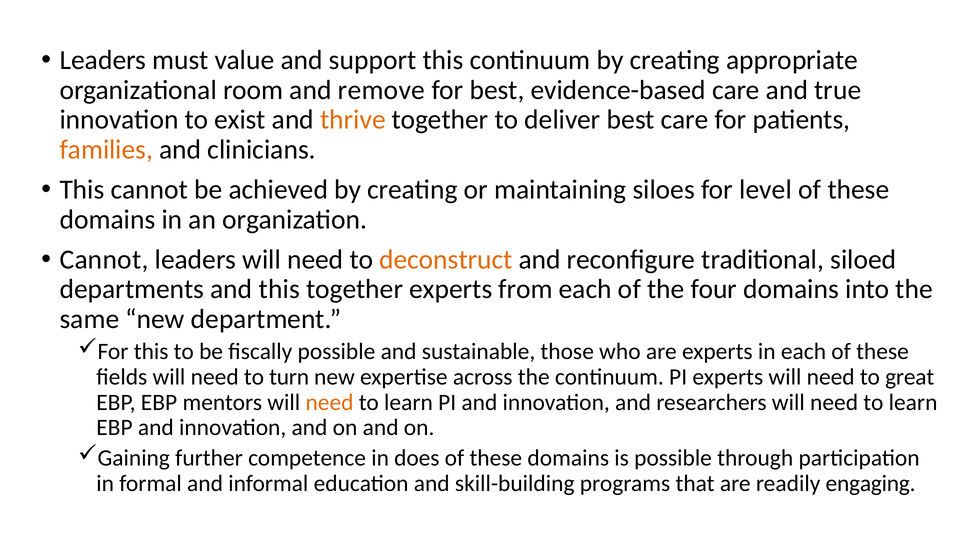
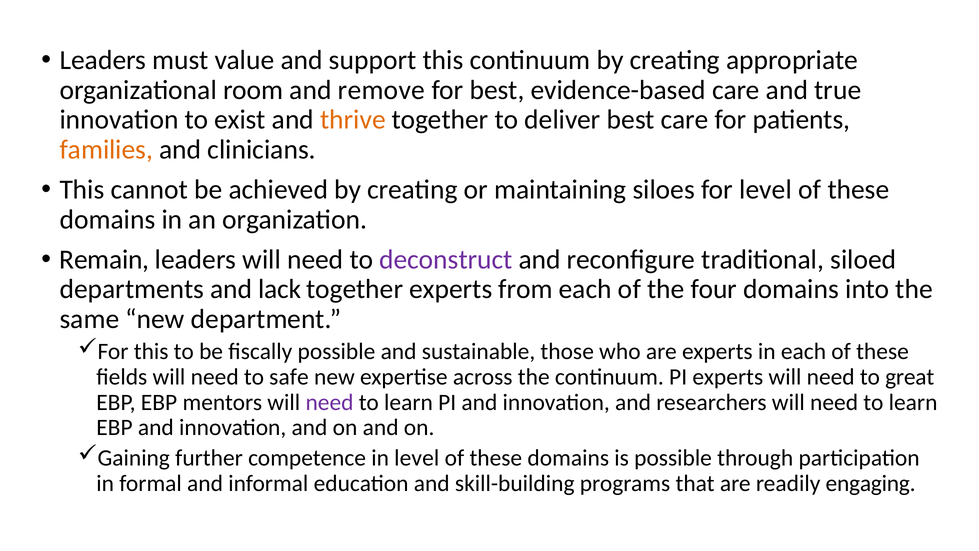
Cannot at (104, 259): Cannot -> Remain
deconstruct colour: orange -> purple
and this: this -> lack
turn: turn -> safe
need at (329, 402) colour: orange -> purple
in does: does -> level
